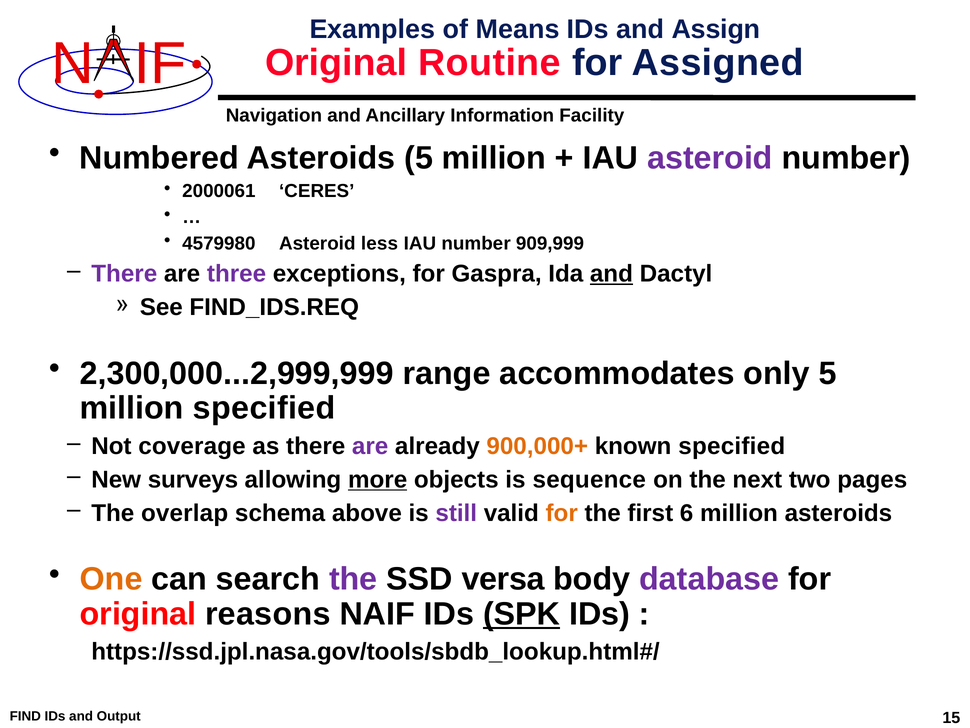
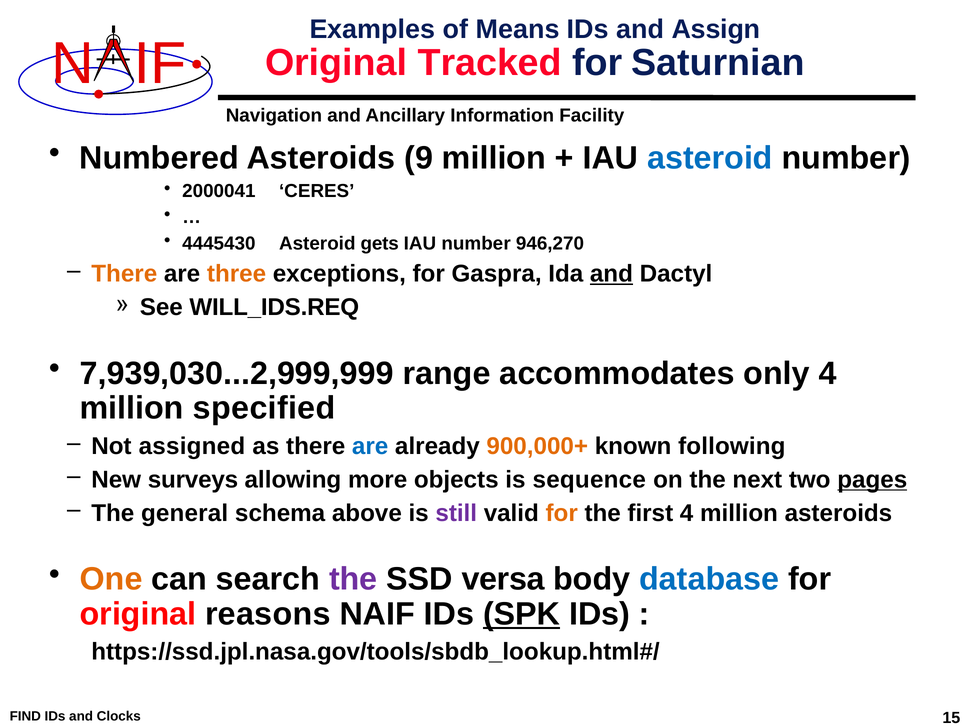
Routine: Routine -> Tracked
Assigned: Assigned -> Saturnian
Asteroids 5: 5 -> 9
asteroid at (710, 158) colour: purple -> blue
2000061: 2000061 -> 2000041
4579980: 4579980 -> 4445430
less: less -> gets
909,999: 909,999 -> 946,270
There at (124, 274) colour: purple -> orange
three colour: purple -> orange
FIND_IDS.REQ: FIND_IDS.REQ -> WILL_IDS.REQ
2,300,000...2,999,999: 2,300,000...2,999,999 -> 7,939,030...2,999,999
only 5: 5 -> 4
coverage: coverage -> assigned
are at (370, 446) colour: purple -> blue
known specified: specified -> following
more underline: present -> none
pages underline: none -> present
overlap: overlap -> general
first 6: 6 -> 4
database colour: purple -> blue
Output: Output -> Clocks
